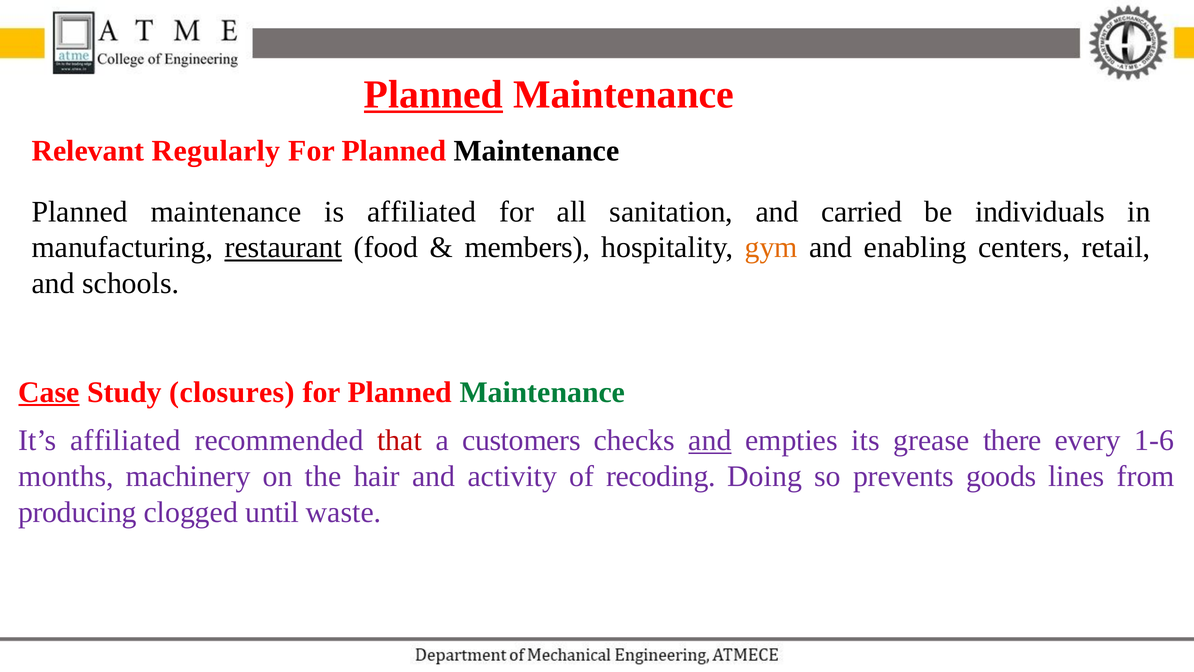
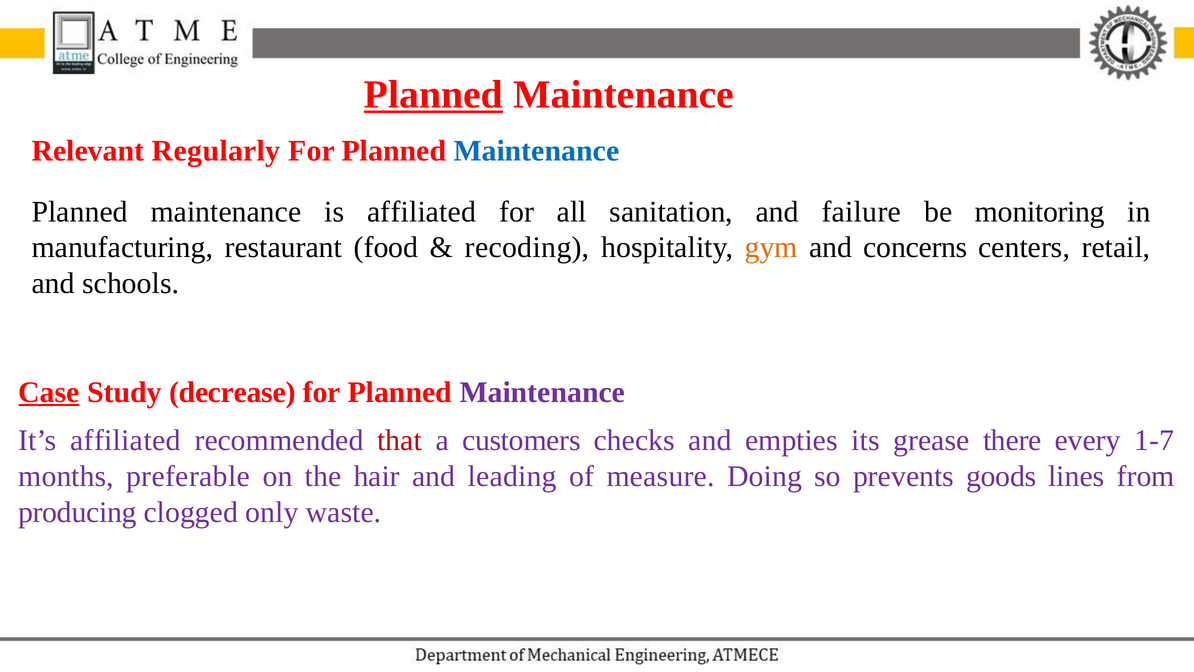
Maintenance at (536, 151) colour: black -> blue
carried: carried -> failure
individuals: individuals -> monitoring
restaurant underline: present -> none
members: members -> recoding
enabling: enabling -> concerns
closures: closures -> decrease
Maintenance at (542, 392) colour: green -> purple
and at (710, 440) underline: present -> none
1-6: 1-6 -> 1-7
machinery: machinery -> preferable
activity: activity -> leading
recoding: recoding -> measure
until: until -> only
